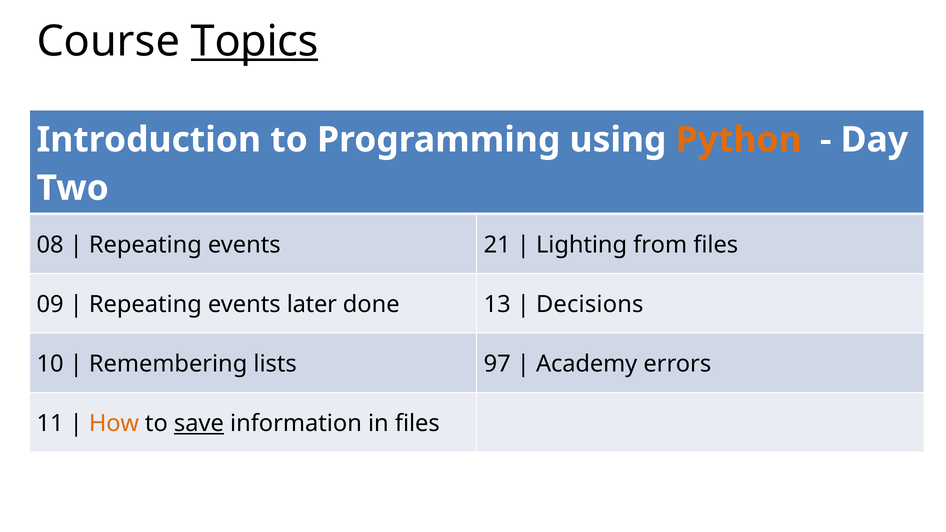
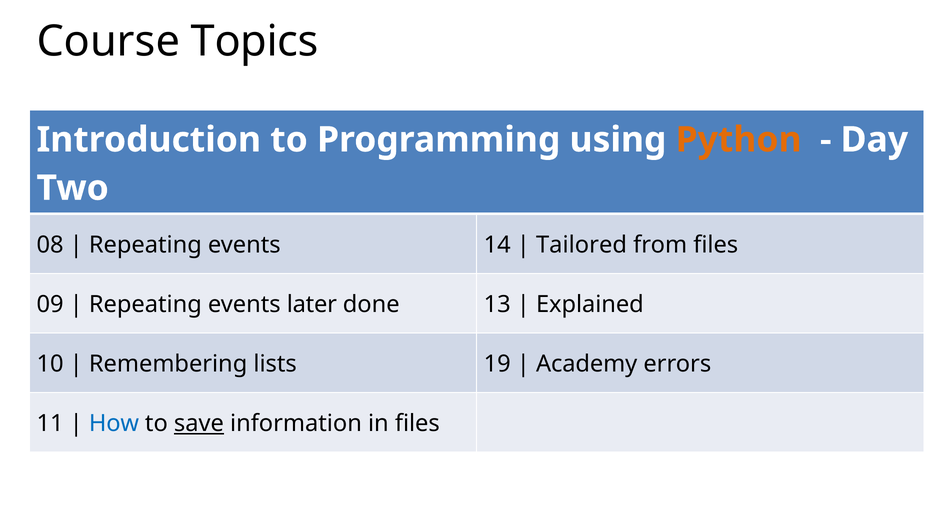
Topics underline: present -> none
21: 21 -> 14
Lighting: Lighting -> Tailored
Decisions: Decisions -> Explained
97: 97 -> 19
How colour: orange -> blue
